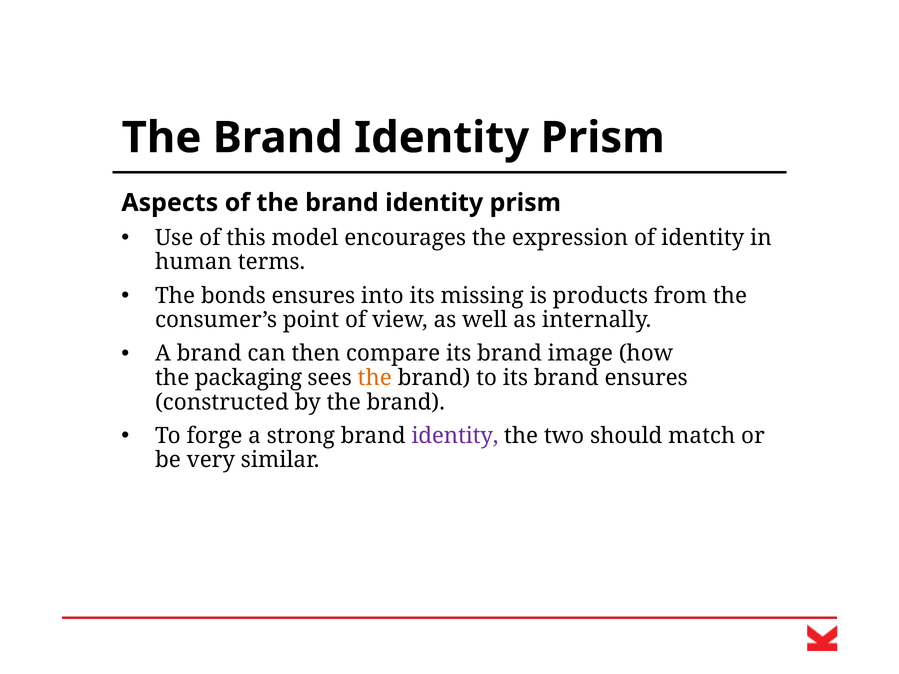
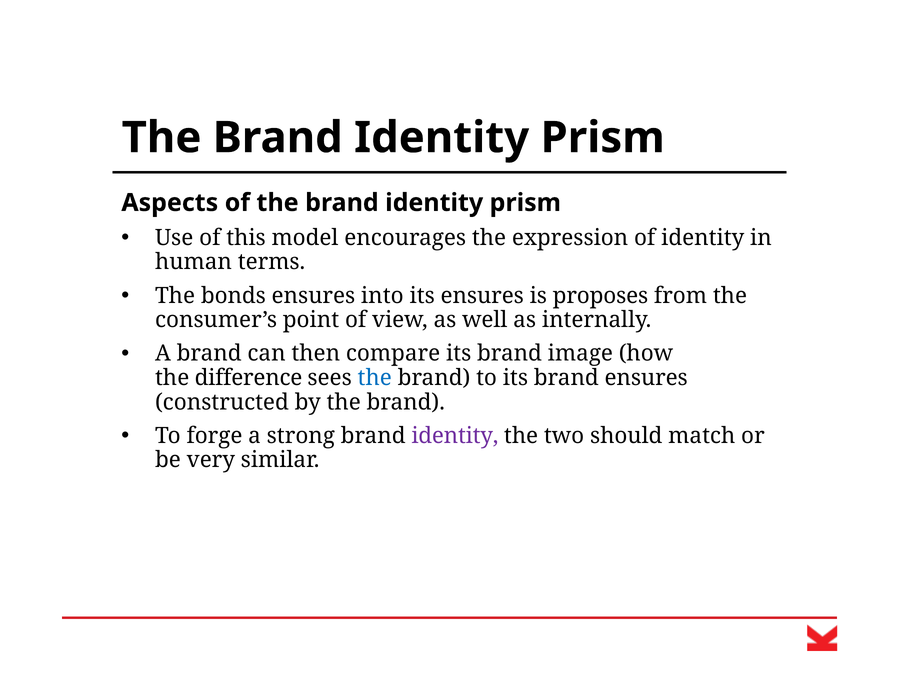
its missing: missing -> ensures
products: products -> proposes
packaging: packaging -> difference
the at (375, 378) colour: orange -> blue
